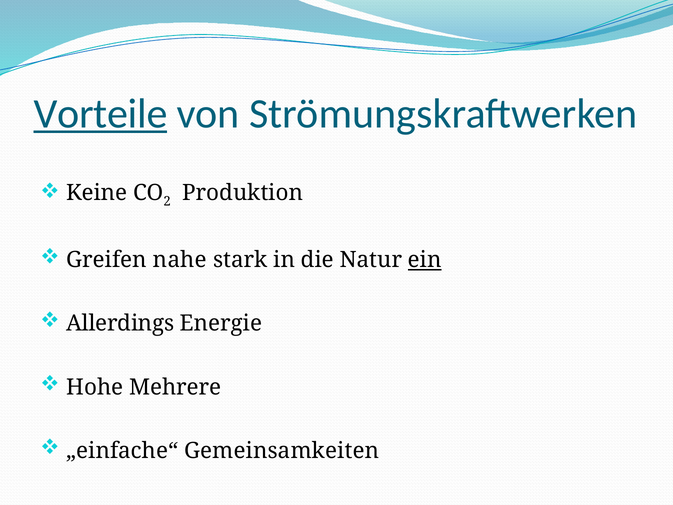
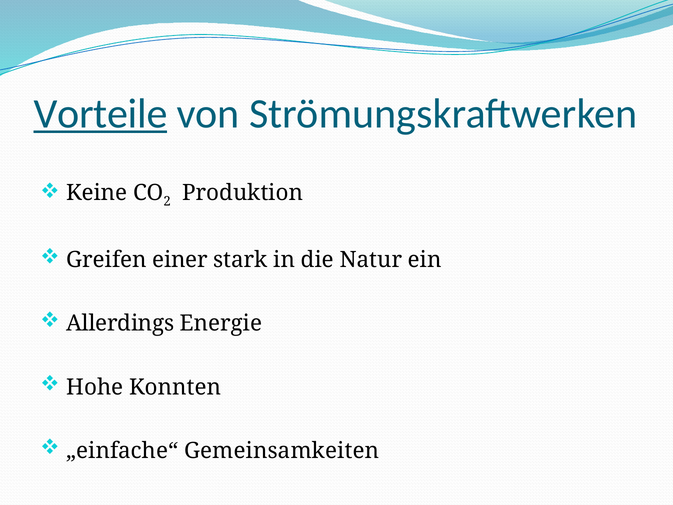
nahe: nahe -> einer
ein underline: present -> none
Mehrere: Mehrere -> Konnten
